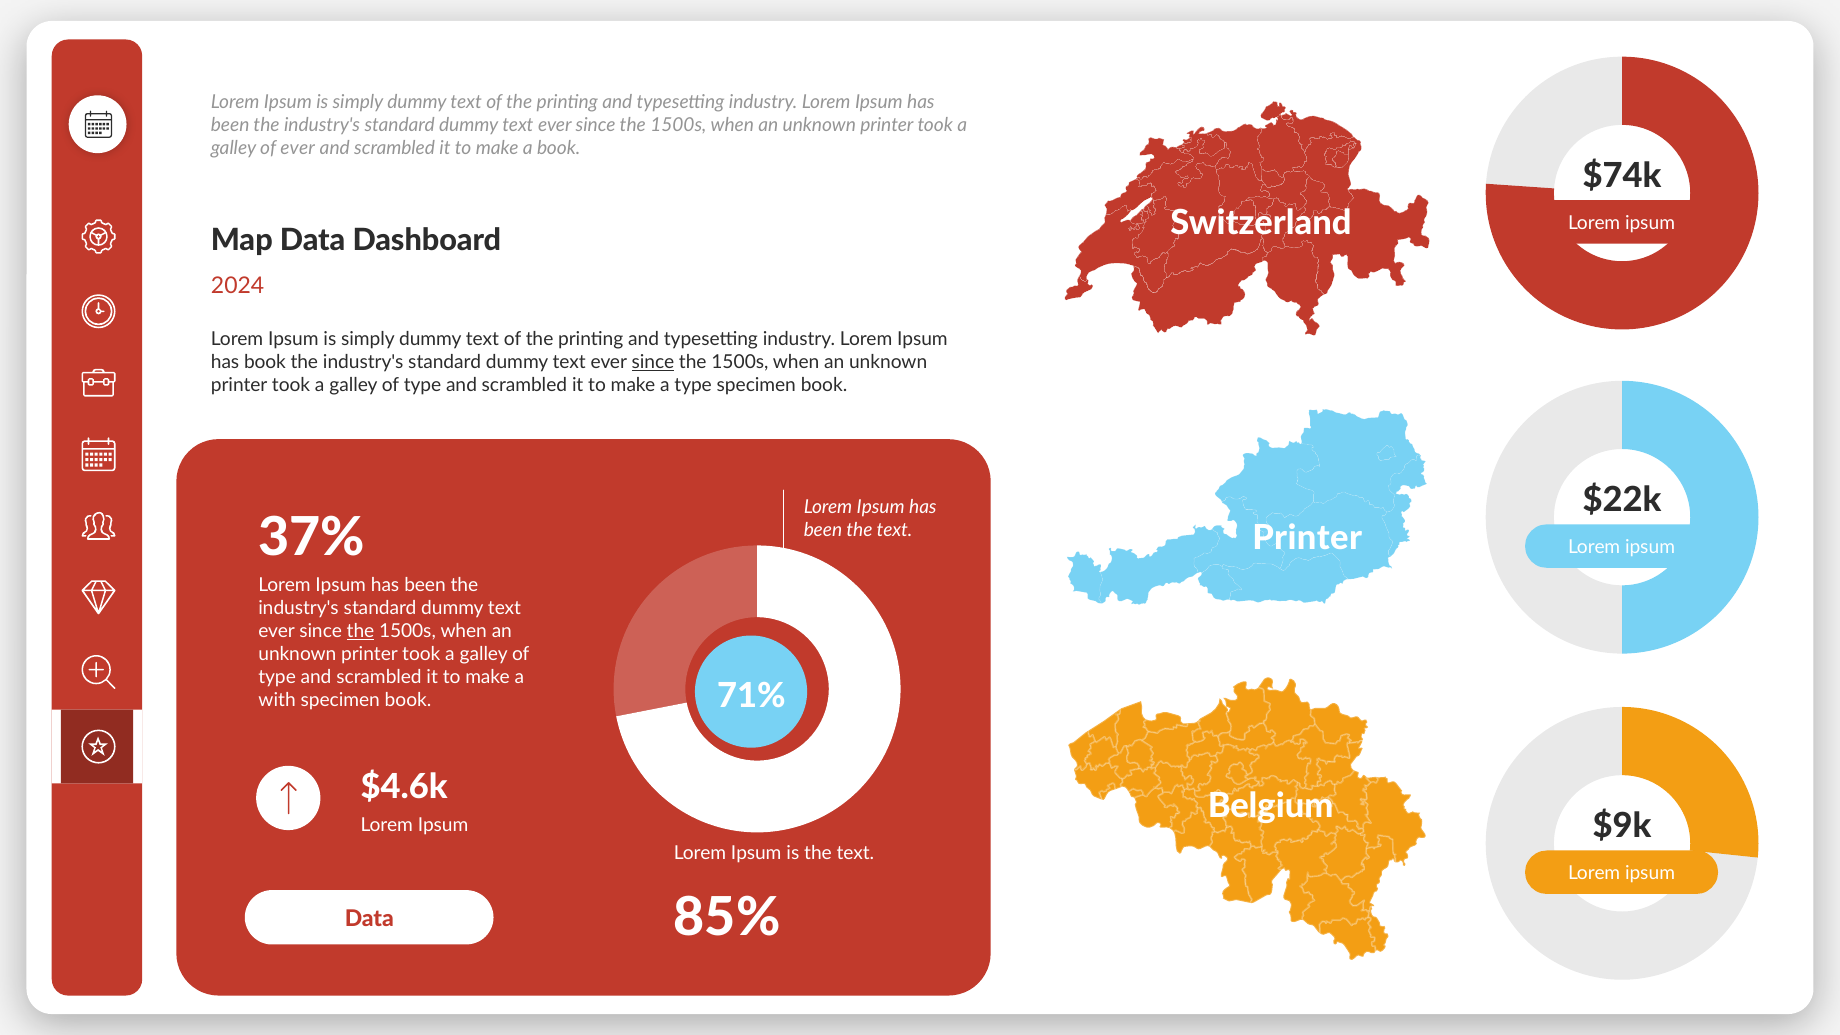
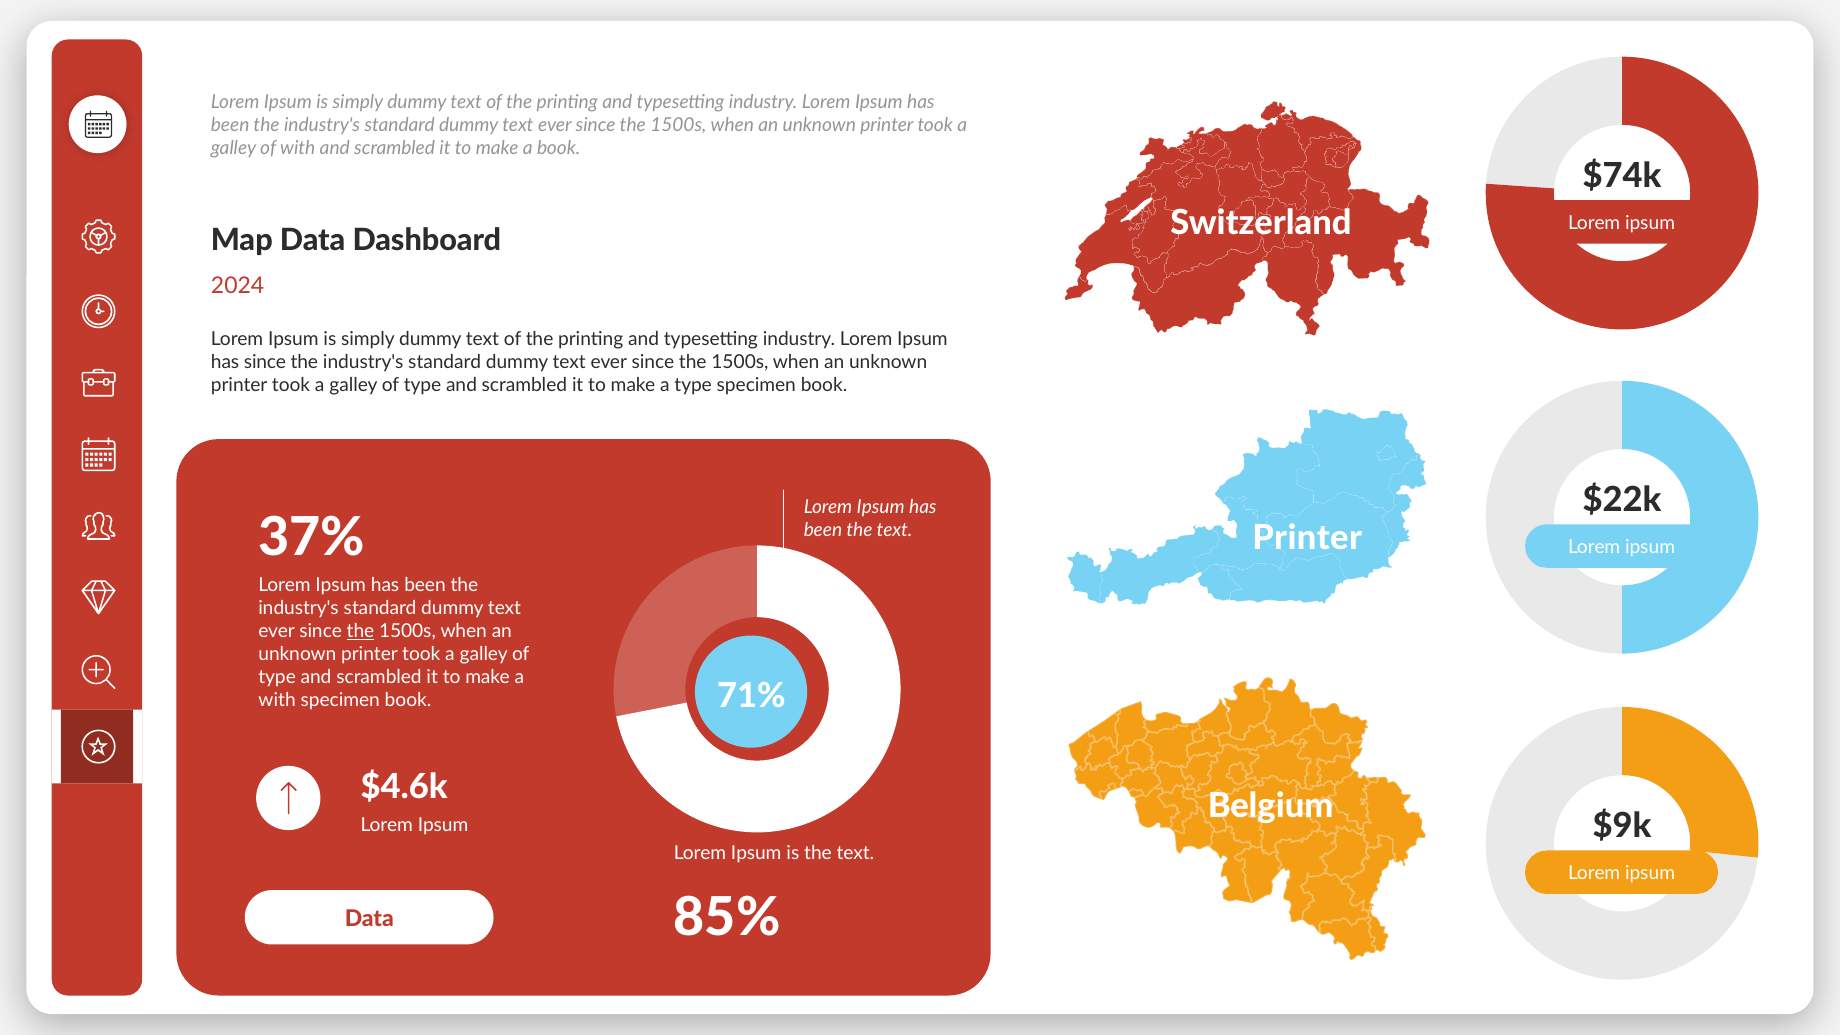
of ever: ever -> with
has book: book -> since
since at (653, 363) underline: present -> none
